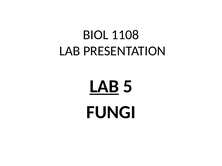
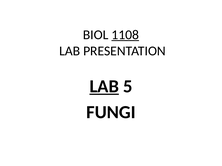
1108 underline: none -> present
